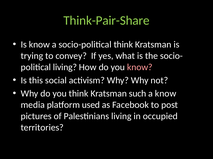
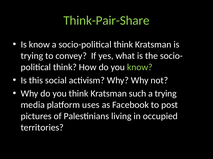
living at (65, 67): living -> think
know at (140, 67) colour: pink -> light green
a know: know -> trying
used: used -> uses
